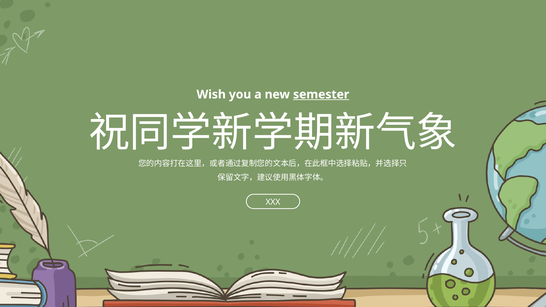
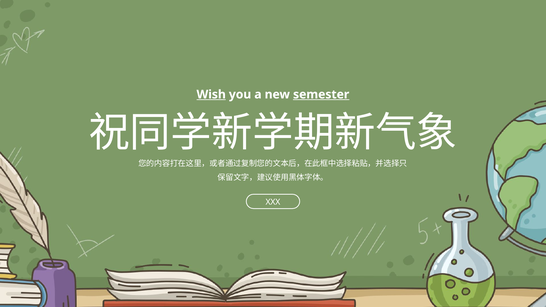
Wish underline: none -> present
